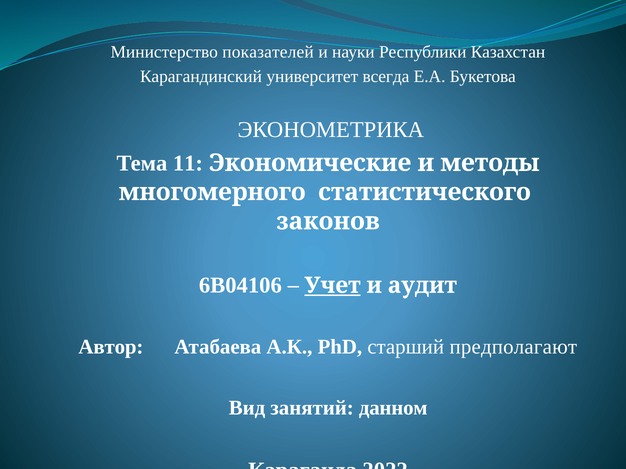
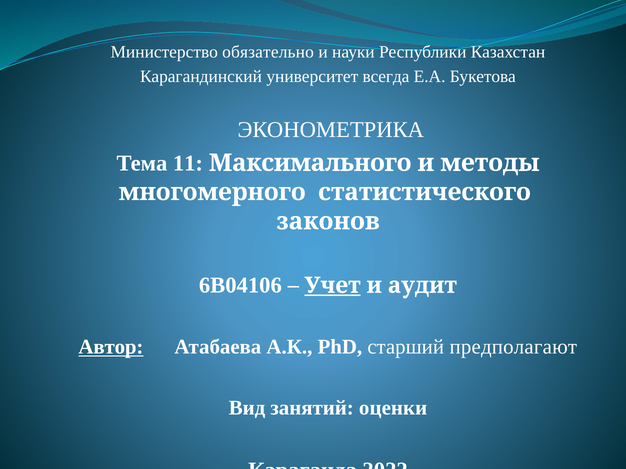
показателей: показателей -> обязательно
Экономические: Экономические -> Максимального
Автор underline: none -> present
данном: данном -> оценки
